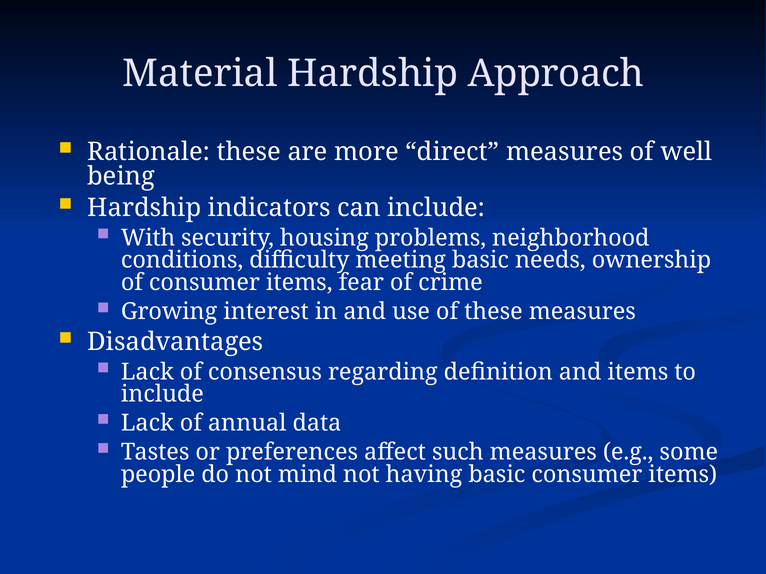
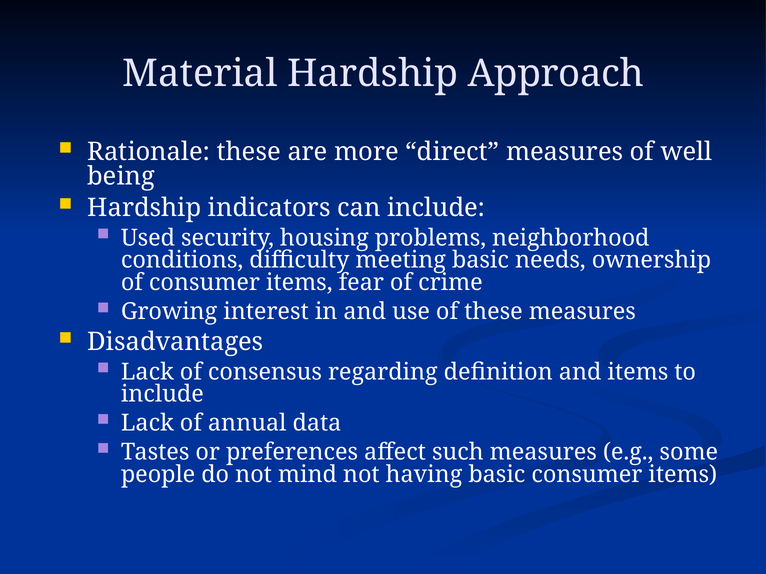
With: With -> Used
